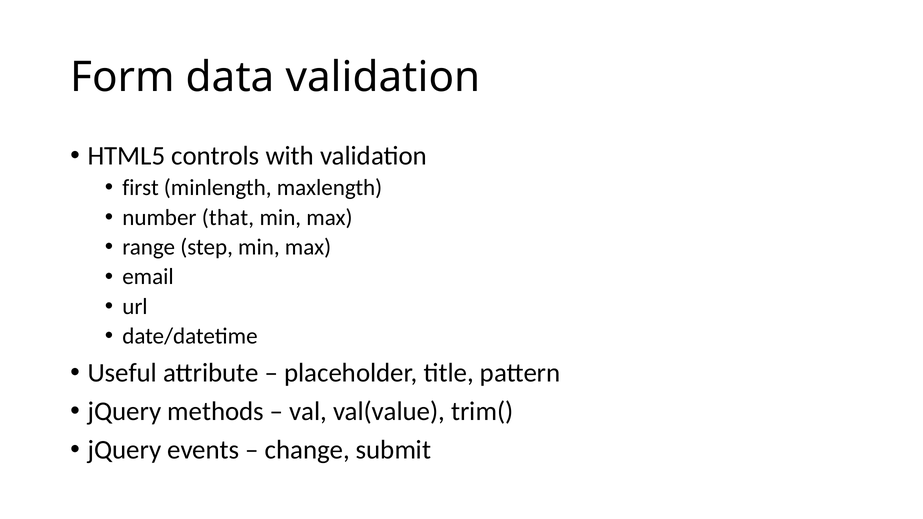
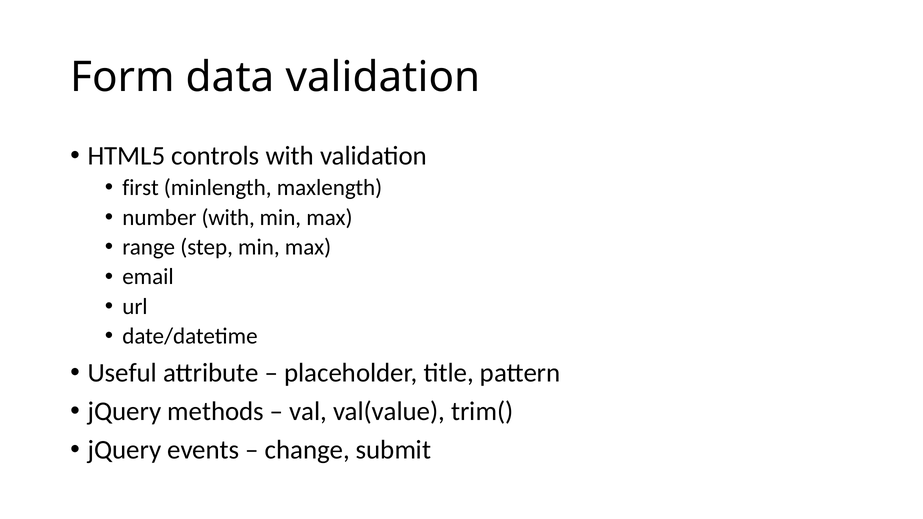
number that: that -> with
